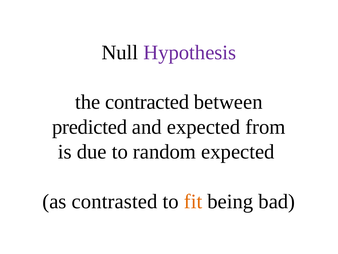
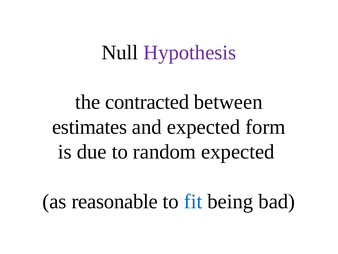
predicted: predicted -> estimates
from: from -> form
contrasted: contrasted -> reasonable
fit colour: orange -> blue
